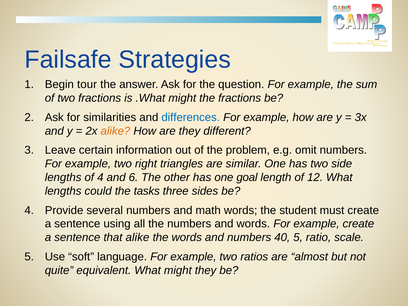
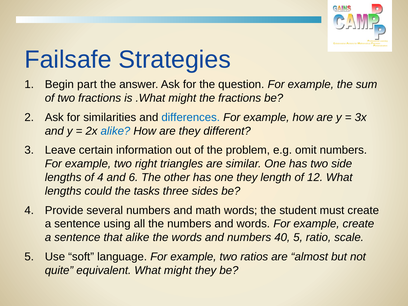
tour: tour -> part
alike at (115, 131) colour: orange -> blue
one goal: goal -> they
